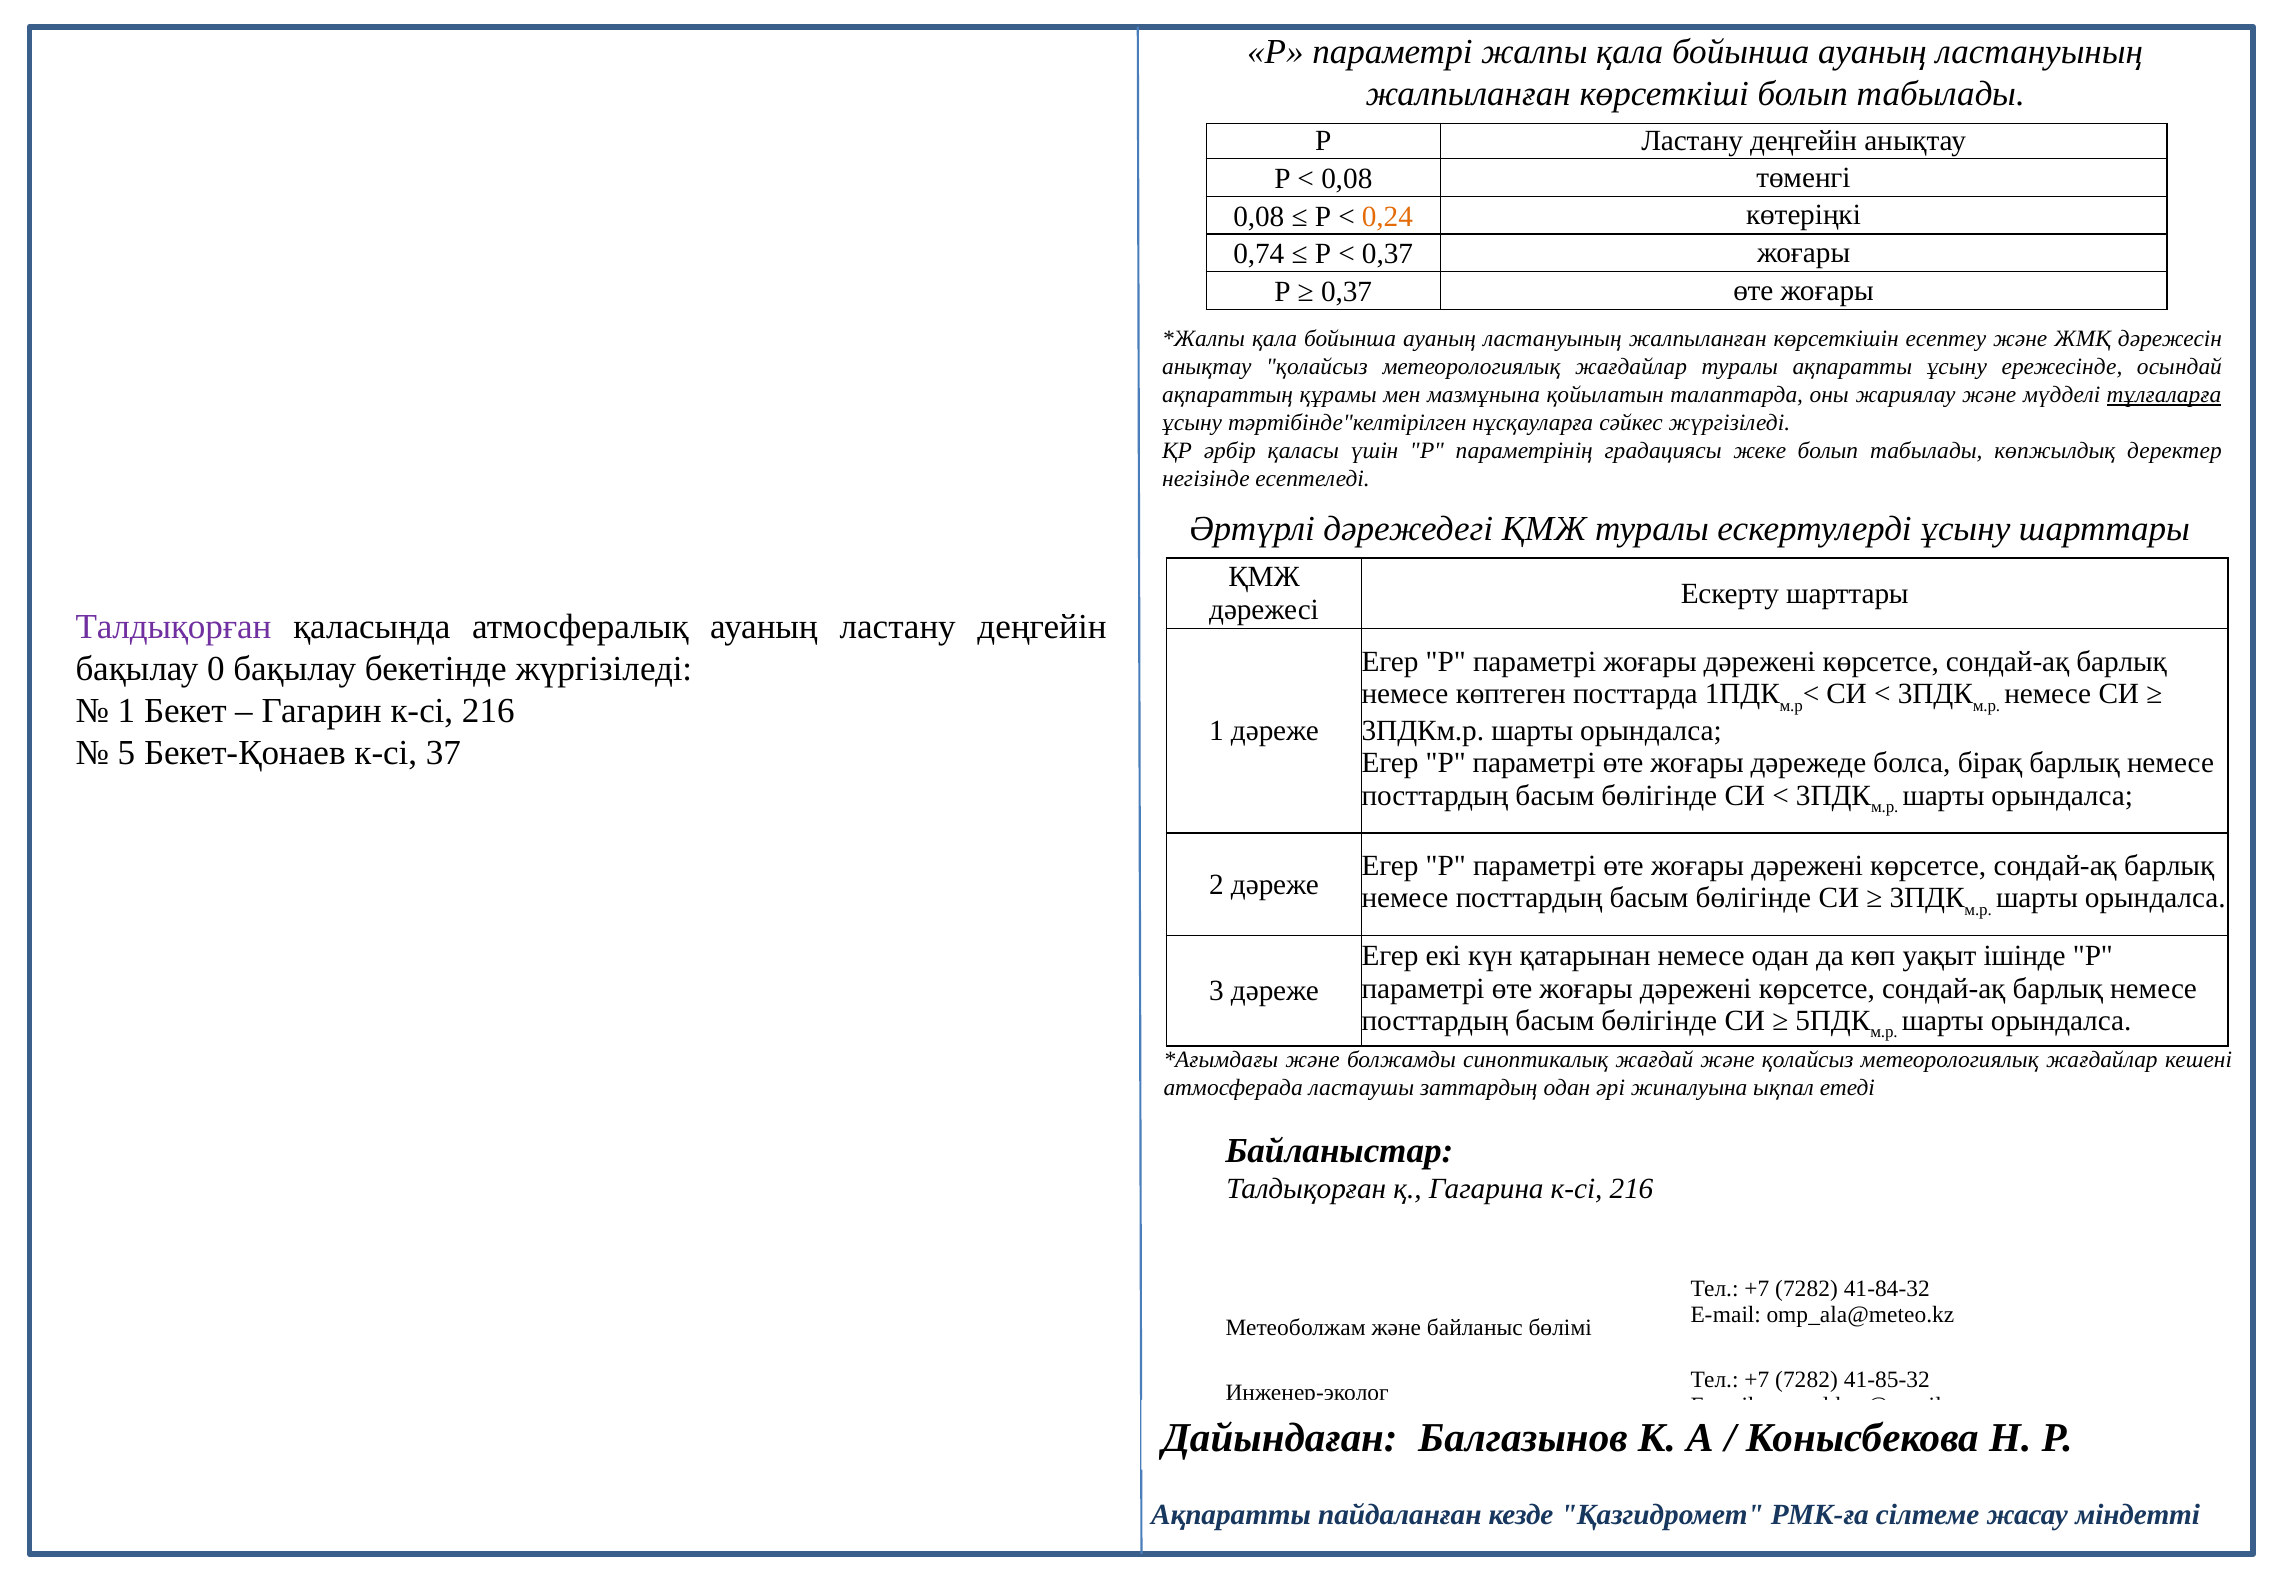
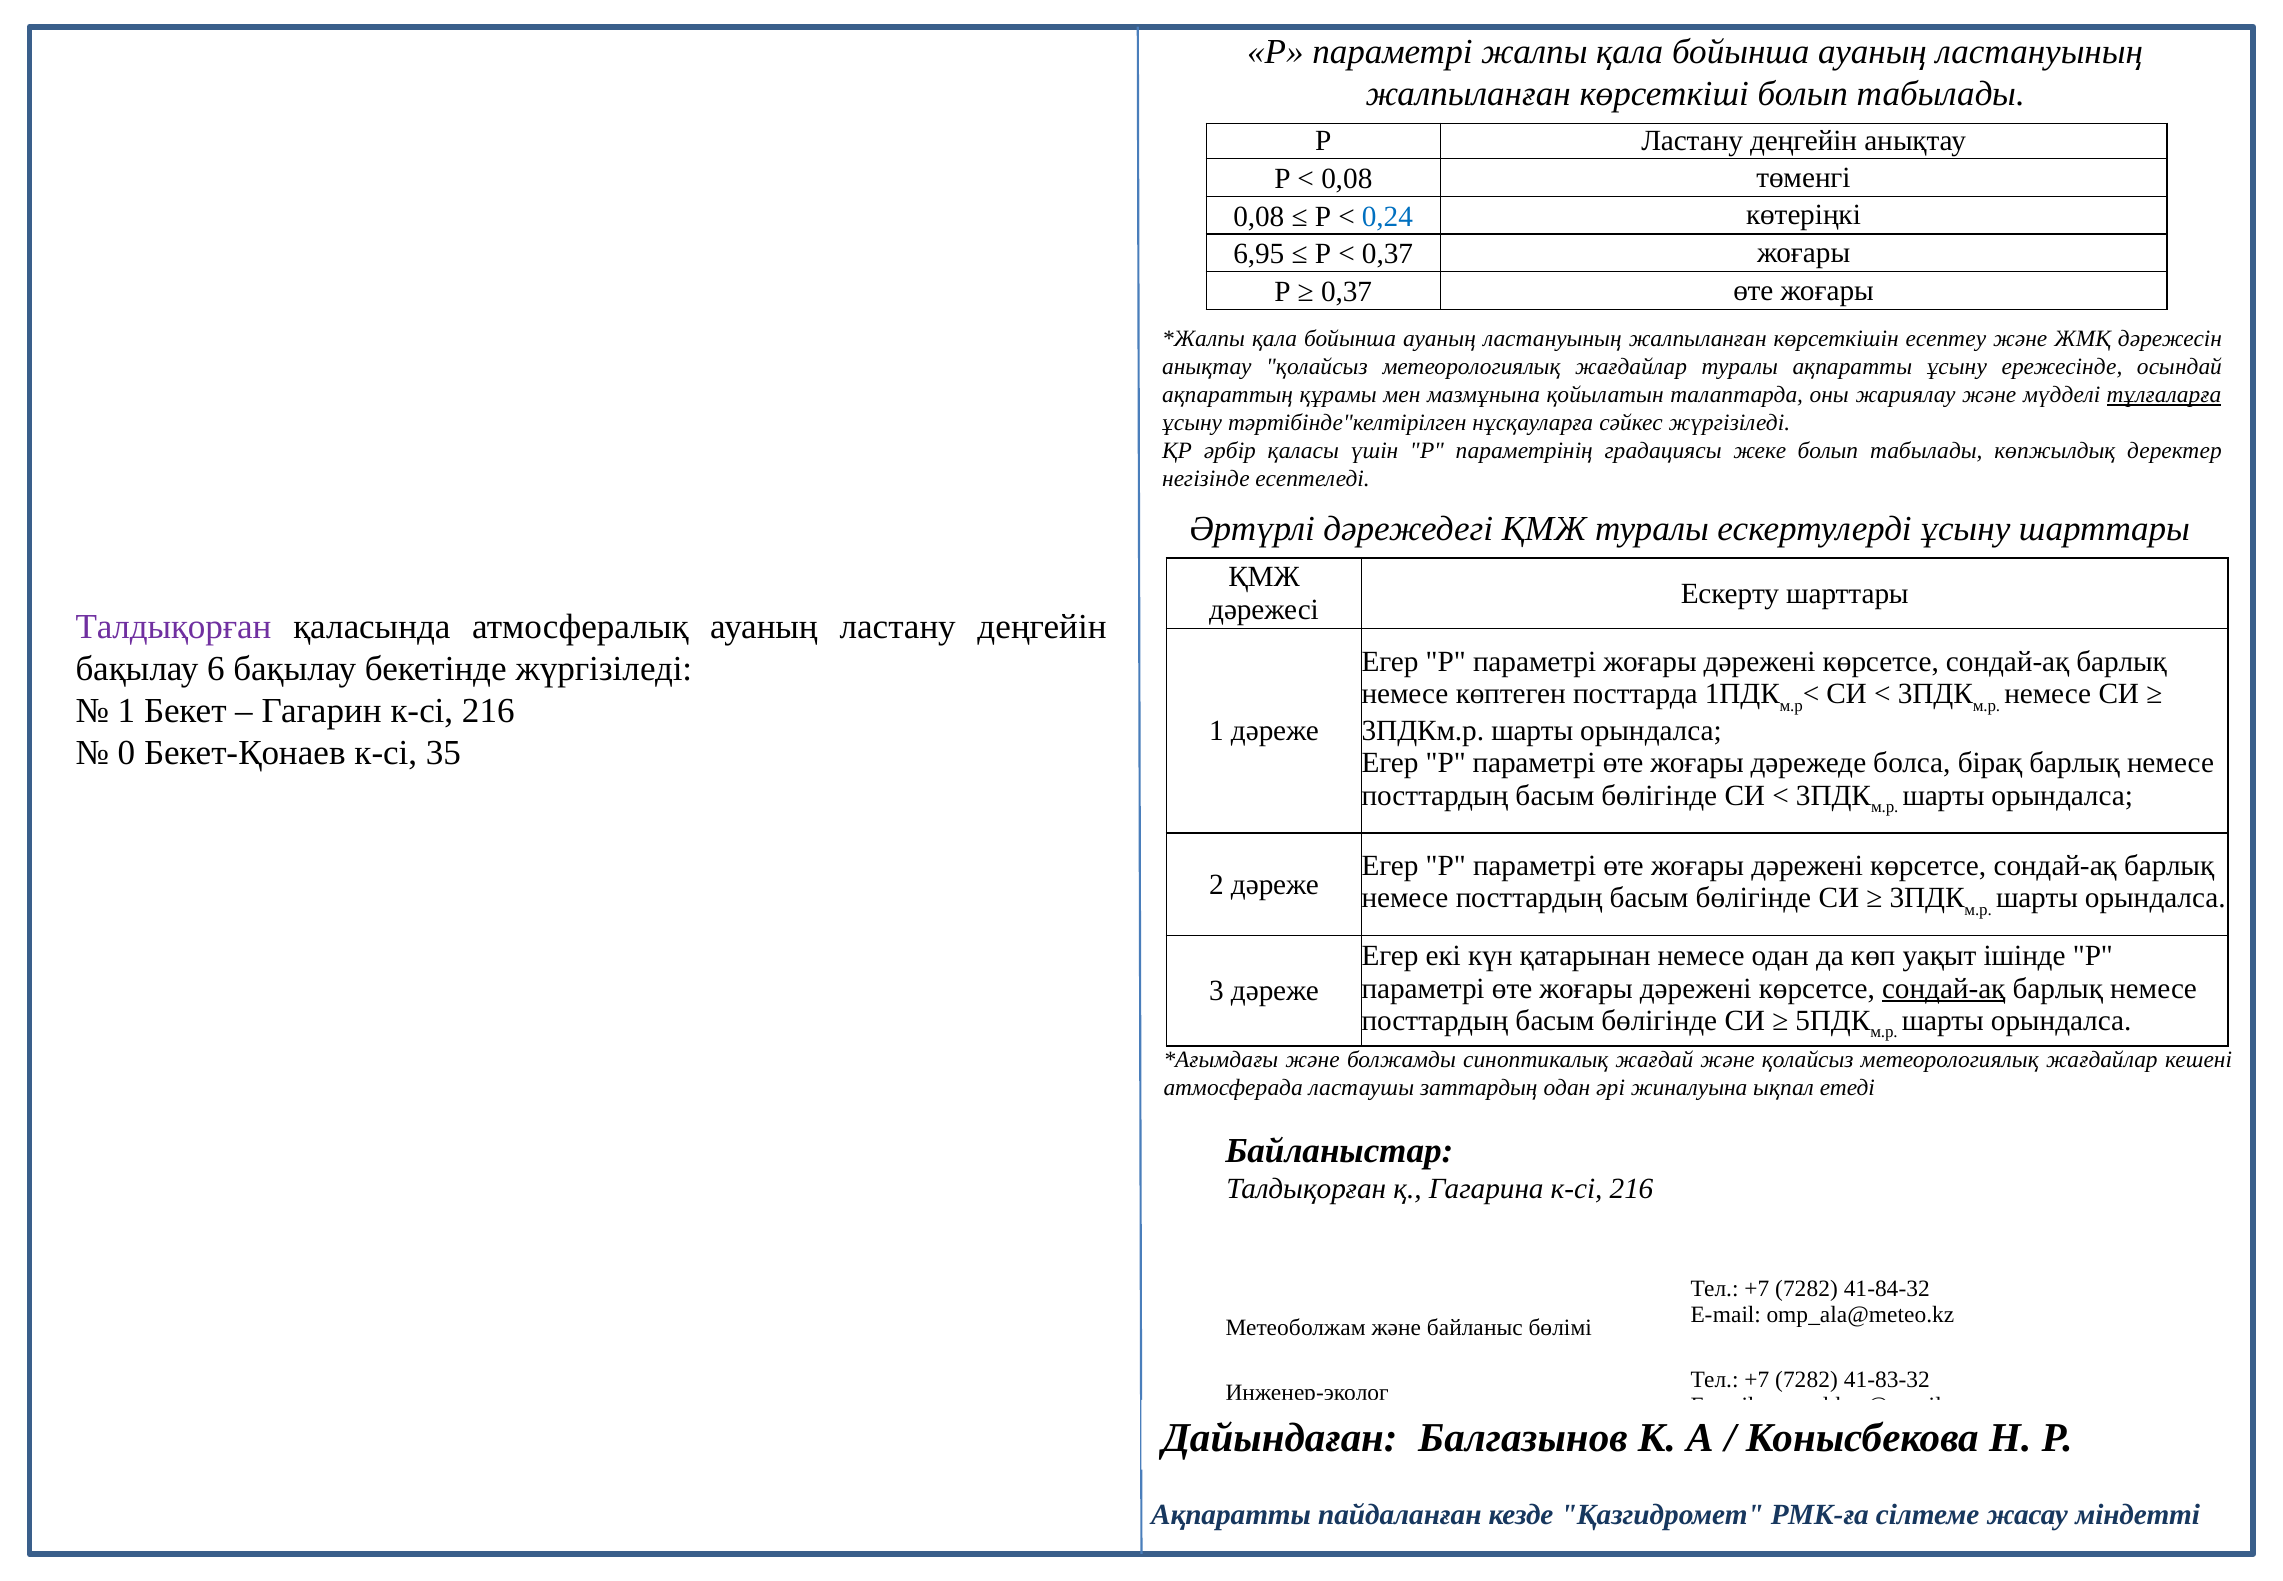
0,24 colour: orange -> blue
0,74: 0,74 -> 6,95
0: 0 -> 6
5: 5 -> 0
37: 37 -> 35
сондай-ақ at (1944, 988) underline: none -> present
41-85-32: 41-85-32 -> 41-83-32
